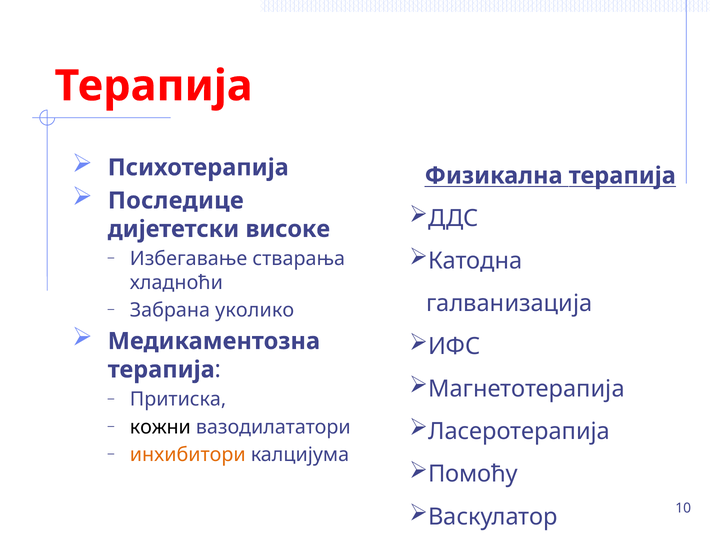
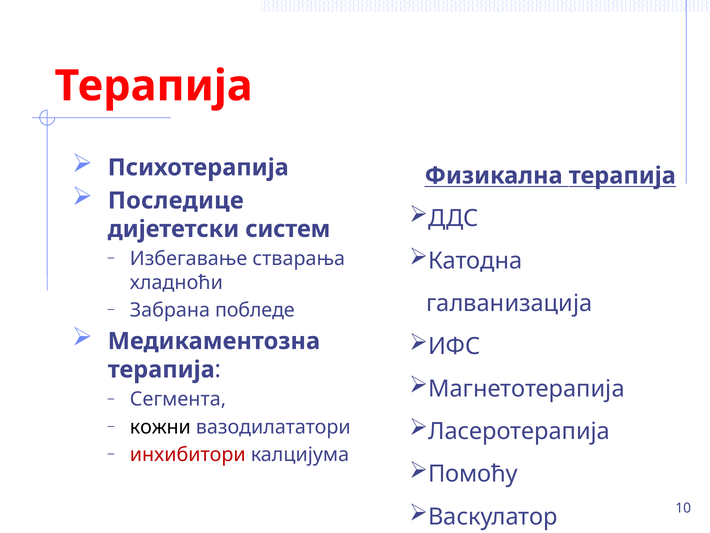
високе: високе -> систем
уколико: уколико -> побледе
Притиска: Притиска -> Сегмента
инхибитори colour: orange -> red
